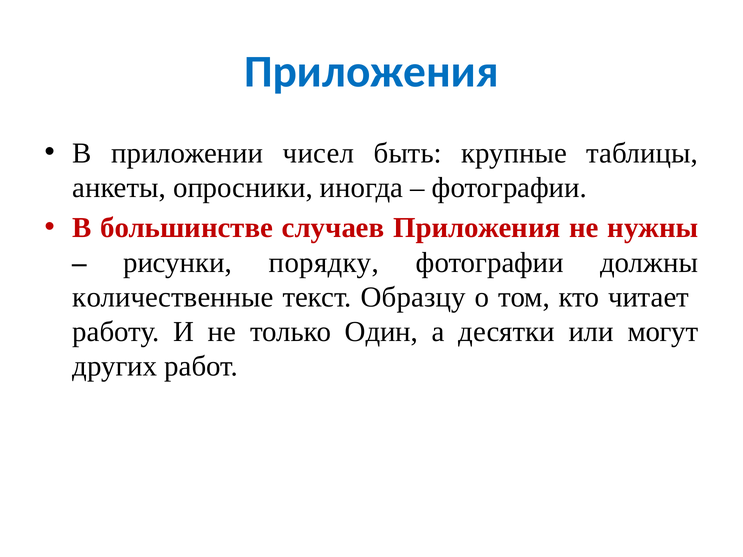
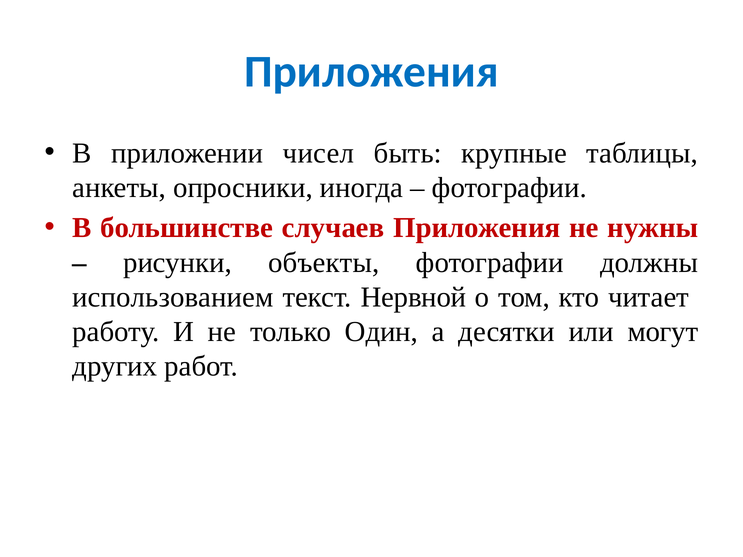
порядку: порядку -> объекты
количественные: количественные -> использованием
Образцу: Образцу -> Нервной
